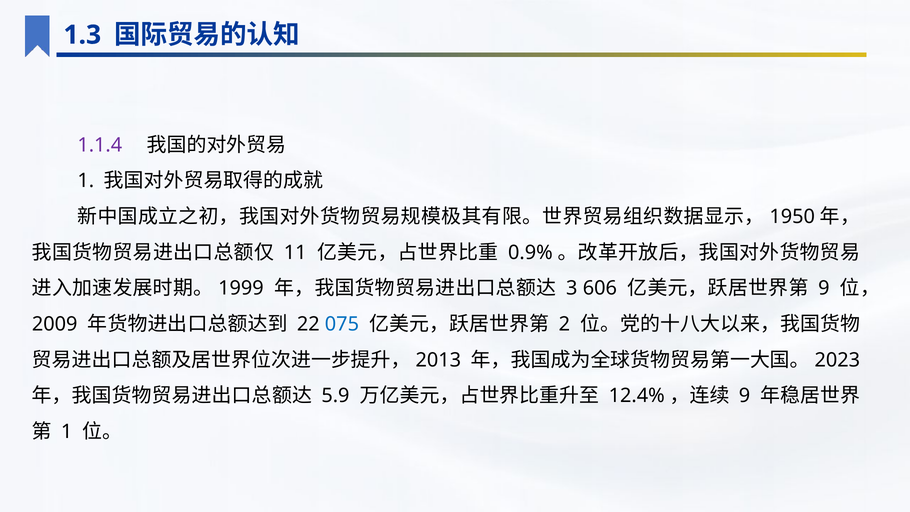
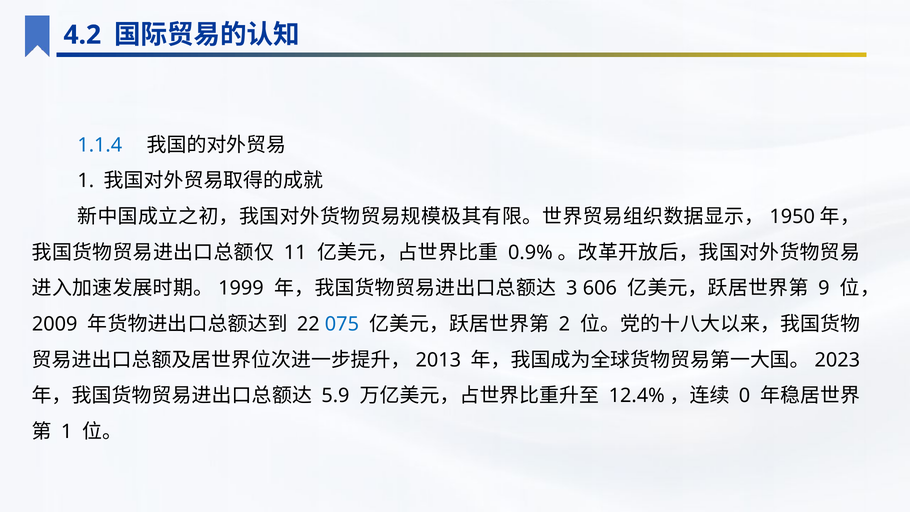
1.3: 1.3 -> 4.2
1.1.4 colour: purple -> blue
9 at (744, 396): 9 -> 0
